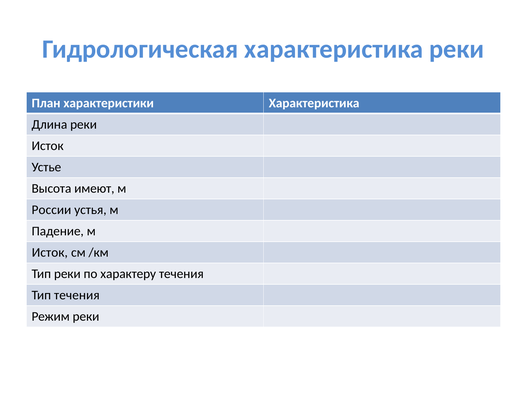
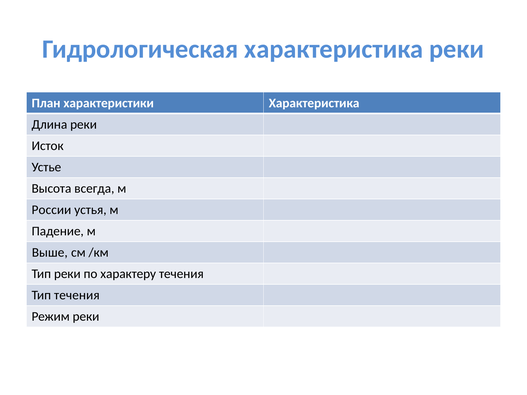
имеют: имеют -> всегда
Исток at (50, 253): Исток -> Выше
